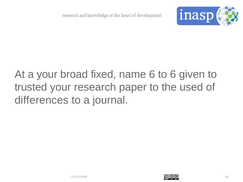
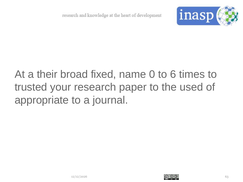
a your: your -> their
name 6: 6 -> 0
given: given -> times
differences: differences -> appropriate
